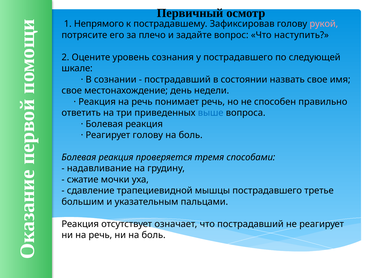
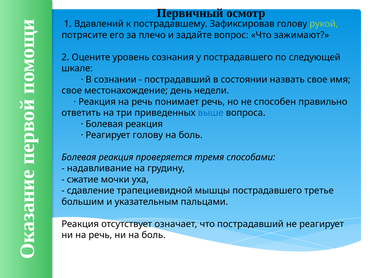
Непрямого: Непрямого -> Вдавлений
рукой colour: pink -> light green
наступить: наступить -> зажимают
